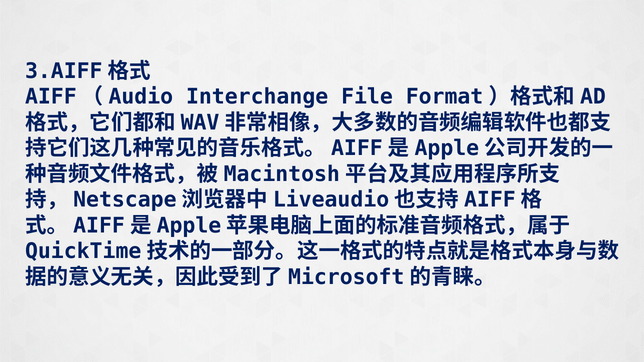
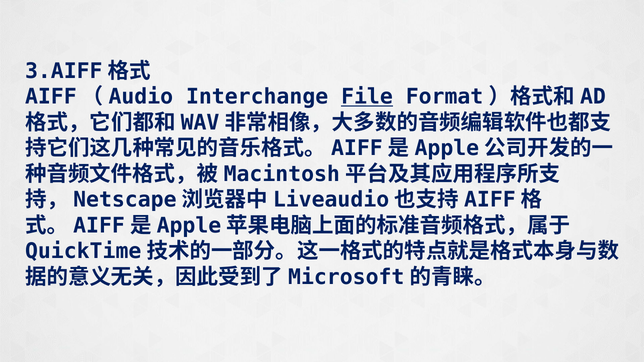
File underline: none -> present
